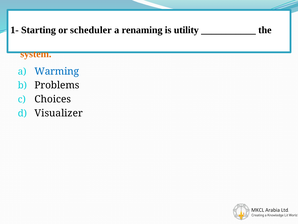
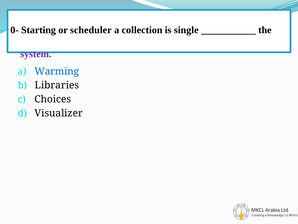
1-: 1- -> 0-
renaming: renaming -> collection
utility: utility -> single
system colour: orange -> purple
Problems: Problems -> Libraries
